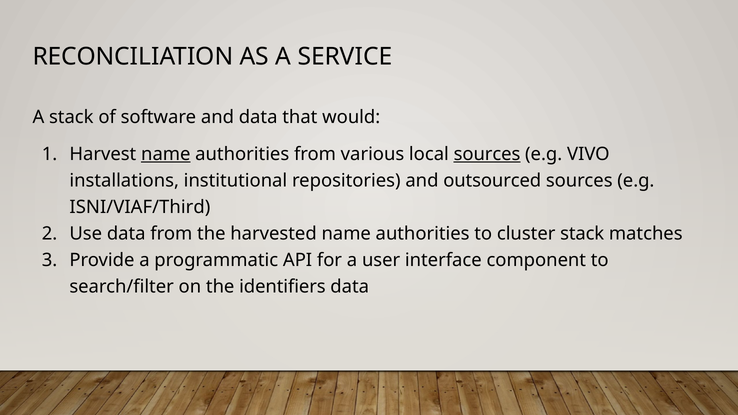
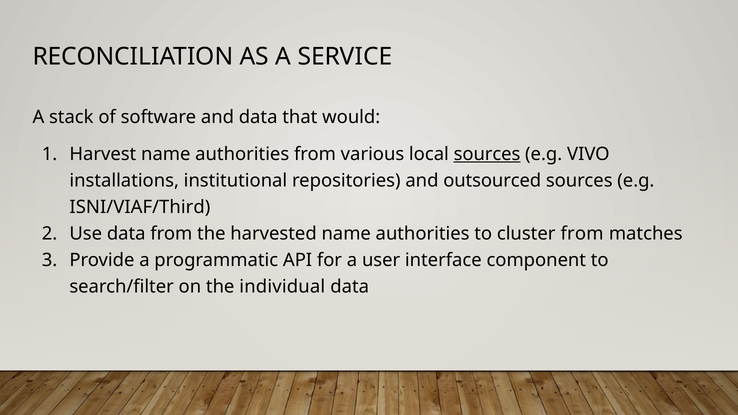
name at (166, 154) underline: present -> none
cluster stack: stack -> from
identifiers: identifiers -> individual
